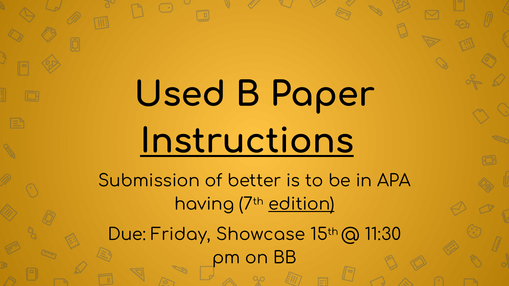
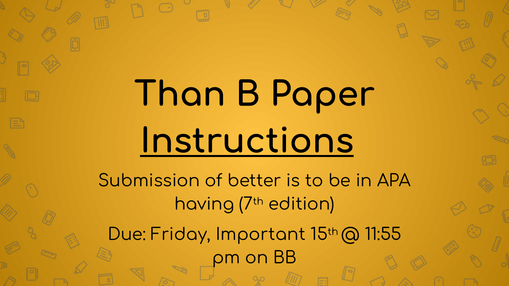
Used: Used -> Than
edition underline: present -> none
Showcase: Showcase -> Important
11:30: 11:30 -> 11:55
